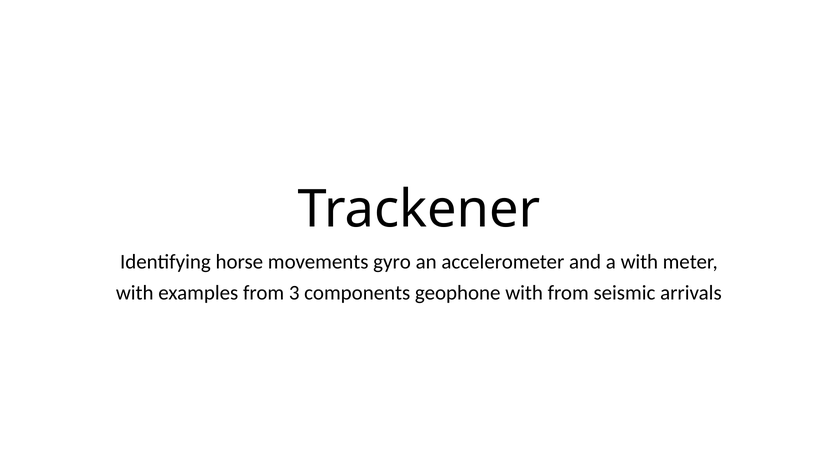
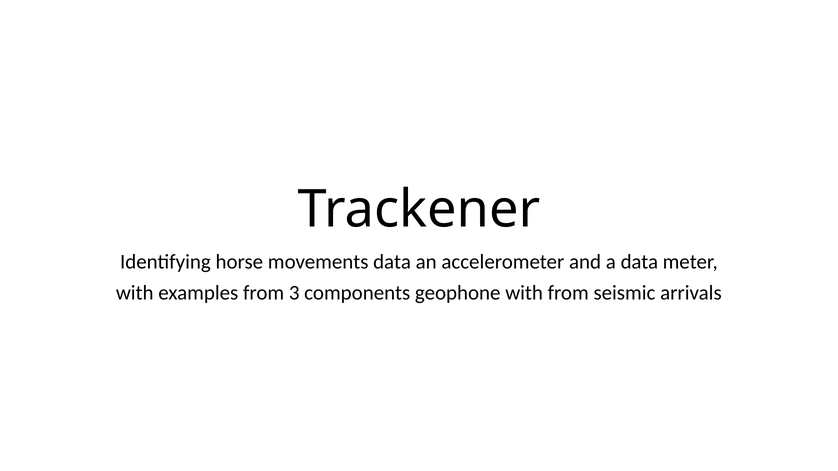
movements gyro: gyro -> data
a with: with -> data
